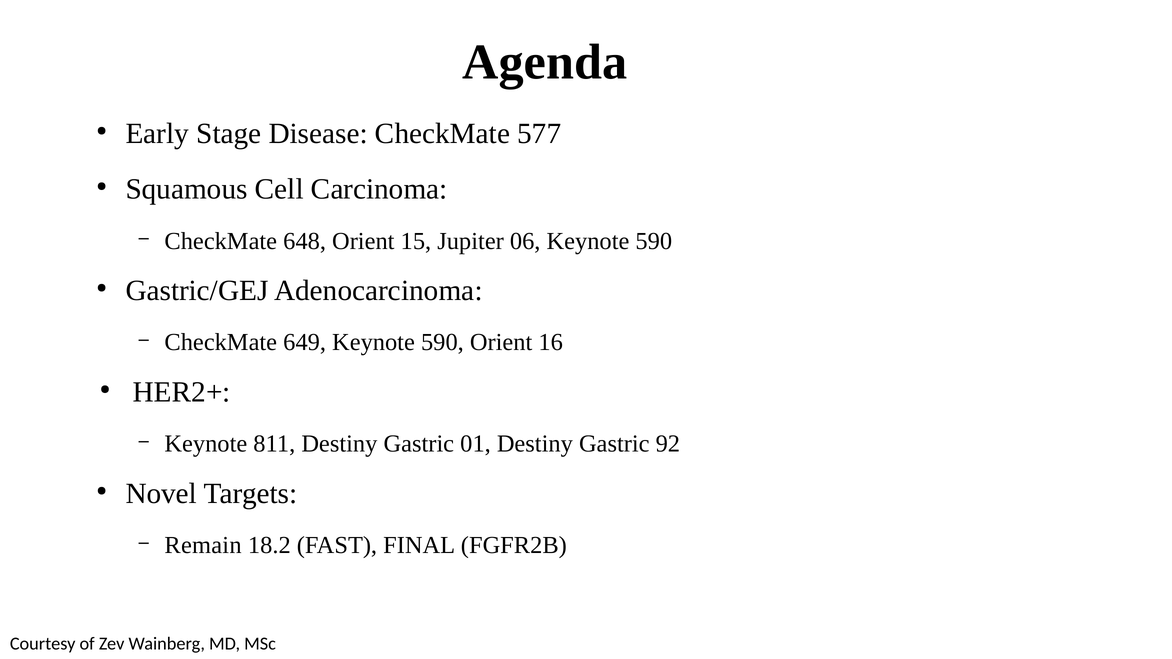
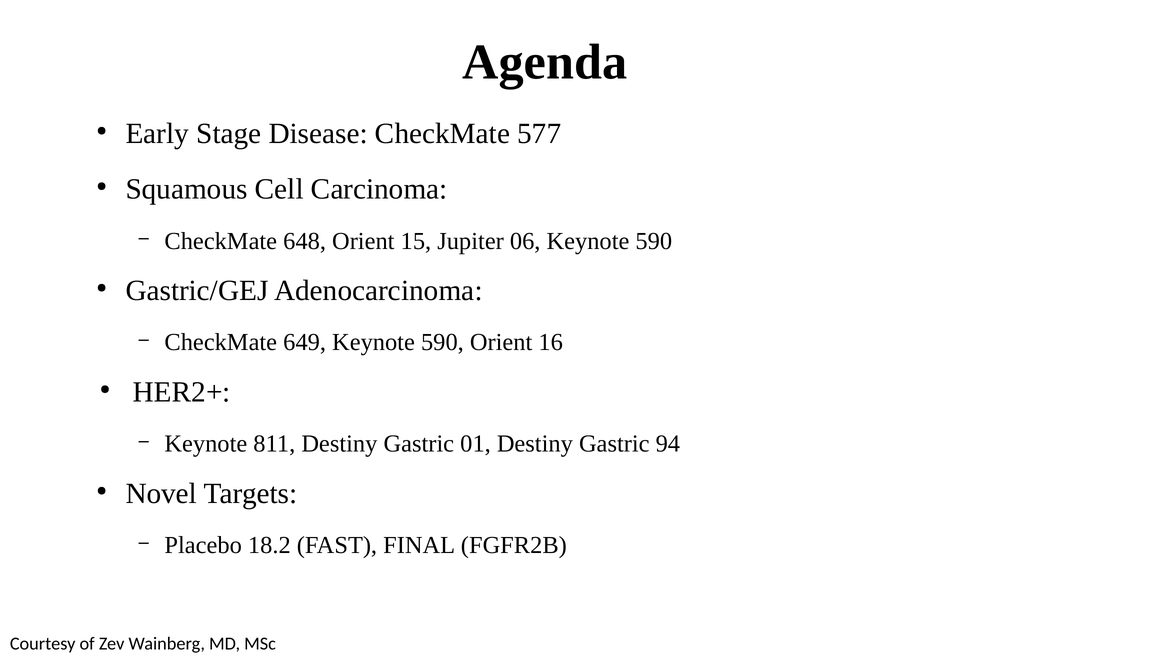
92: 92 -> 94
Remain: Remain -> Placebo
